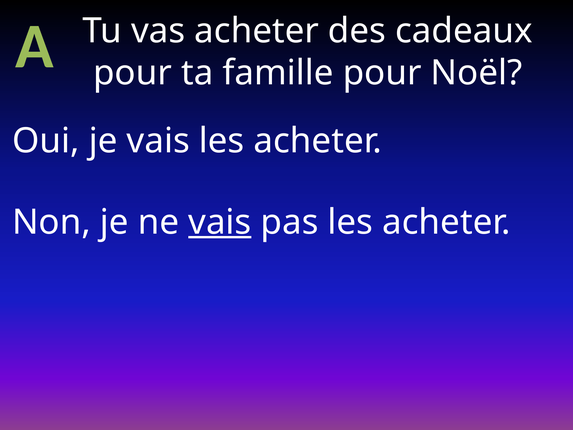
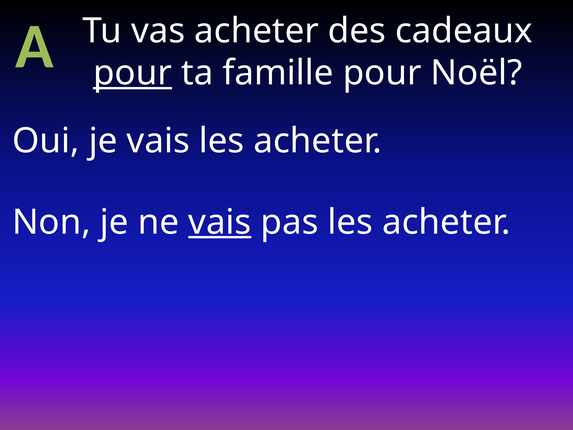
pour at (133, 73) underline: none -> present
